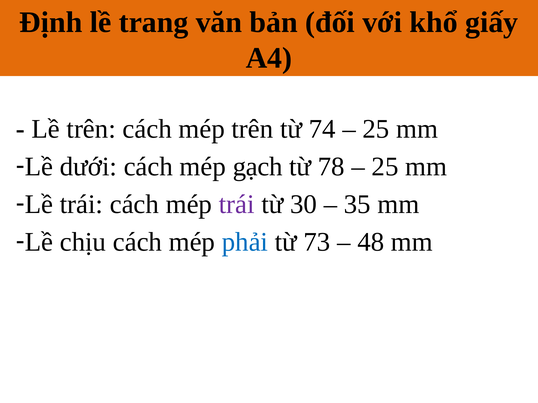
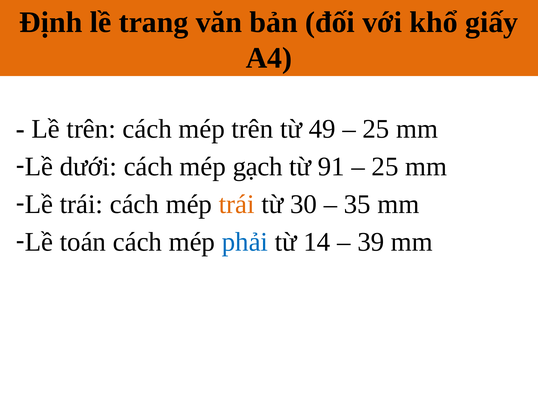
74: 74 -> 49
78: 78 -> 91
trái at (237, 205) colour: purple -> orange
chịu: chịu -> toán
73: 73 -> 14
48: 48 -> 39
